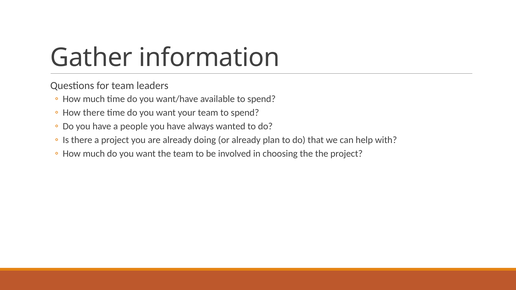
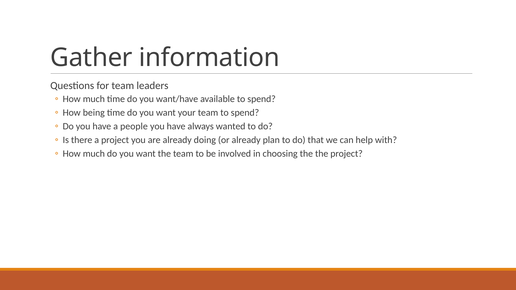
How there: there -> being
